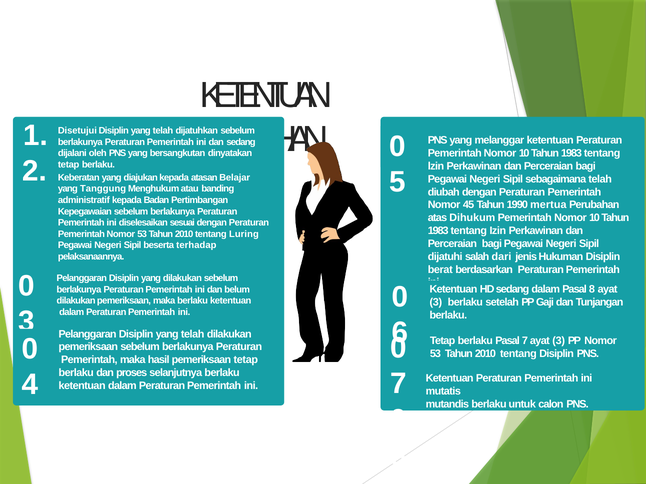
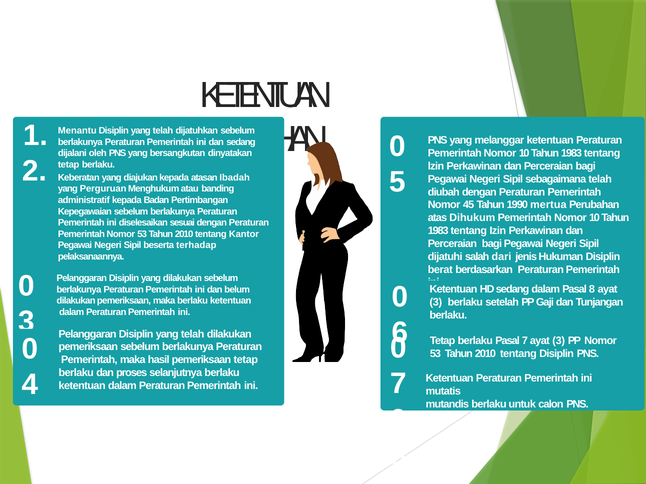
Disetujui: Disetujui -> Menantu
Belajar: Belajar -> Ibadah
Tanggung: Tanggung -> Perguruan
Luring: Luring -> Kantor
